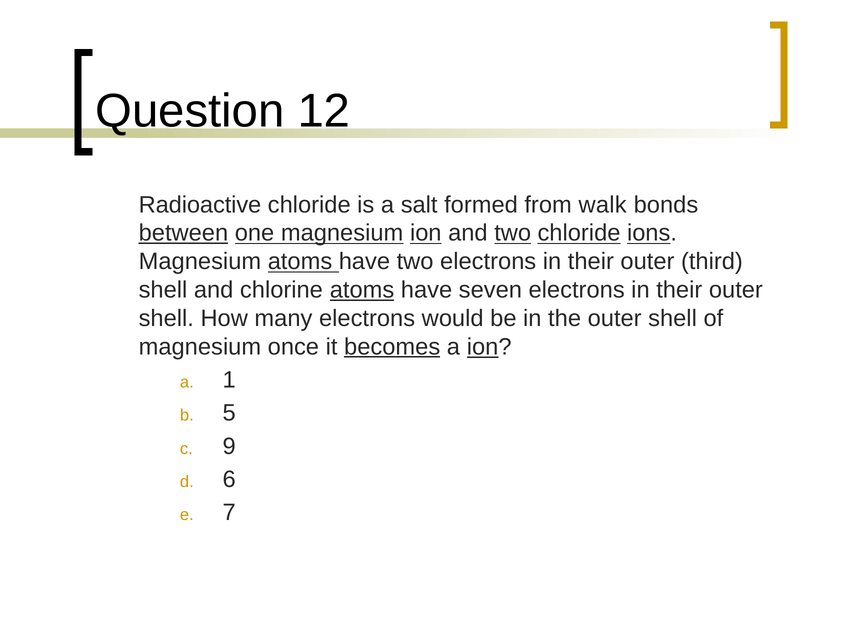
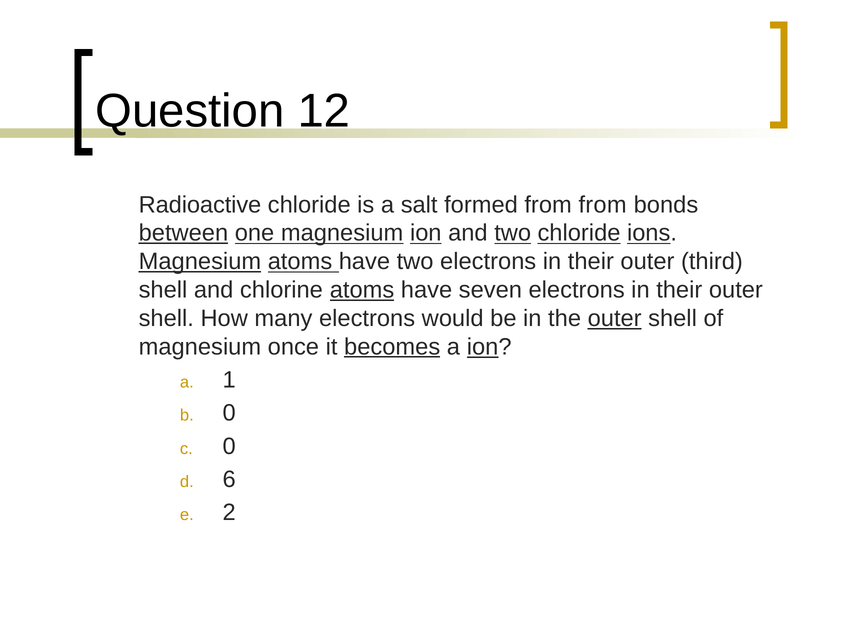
from walk: walk -> from
Magnesium at (200, 262) underline: none -> present
outer at (615, 318) underline: none -> present
5 at (229, 413): 5 -> 0
9 at (229, 446): 9 -> 0
7: 7 -> 2
